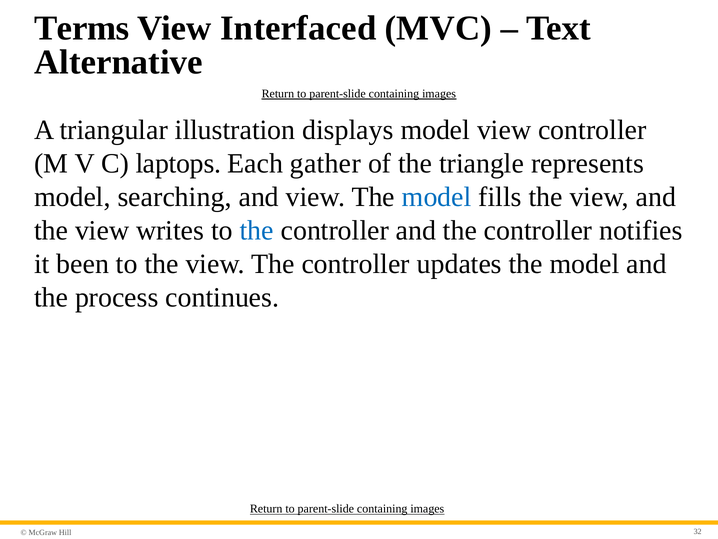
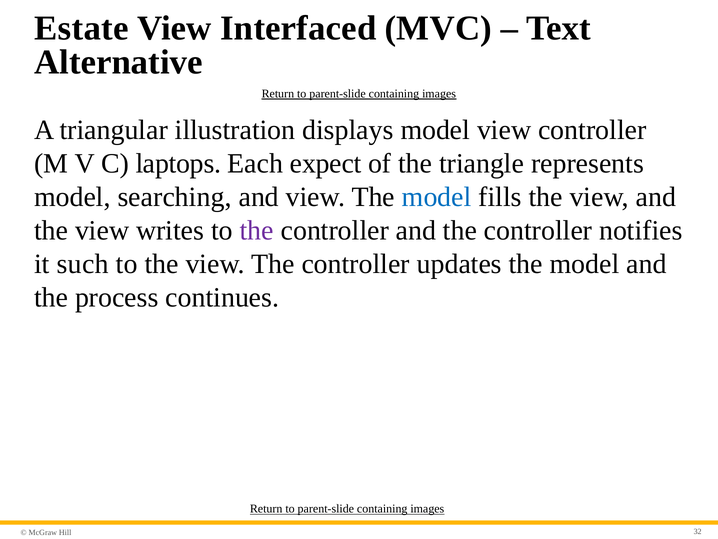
Terms: Terms -> Estate
gather: gather -> expect
the at (257, 230) colour: blue -> purple
been: been -> such
